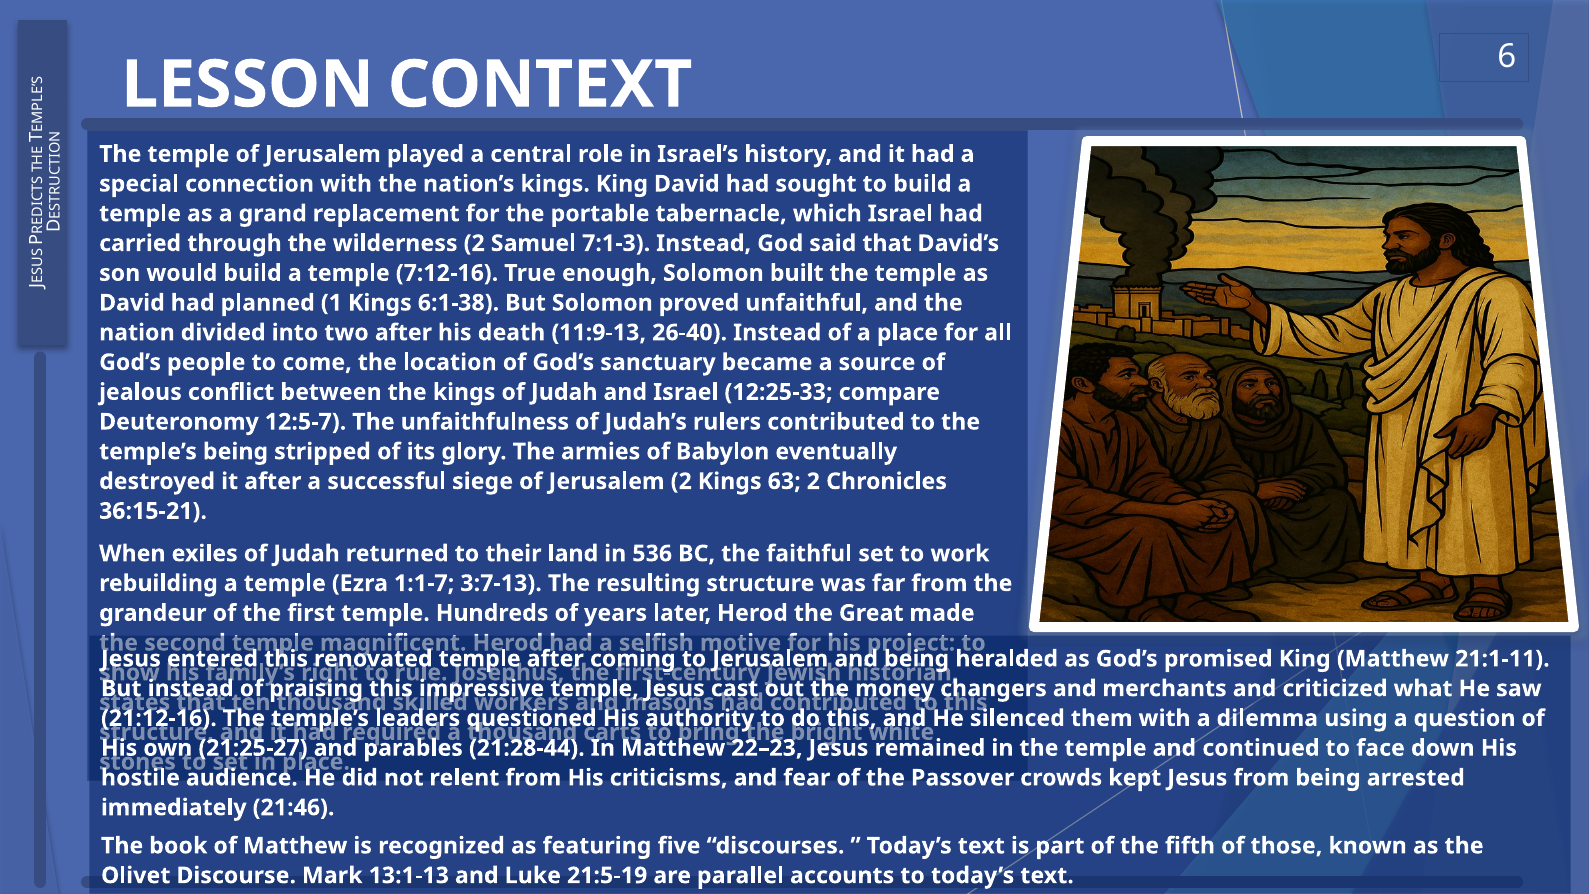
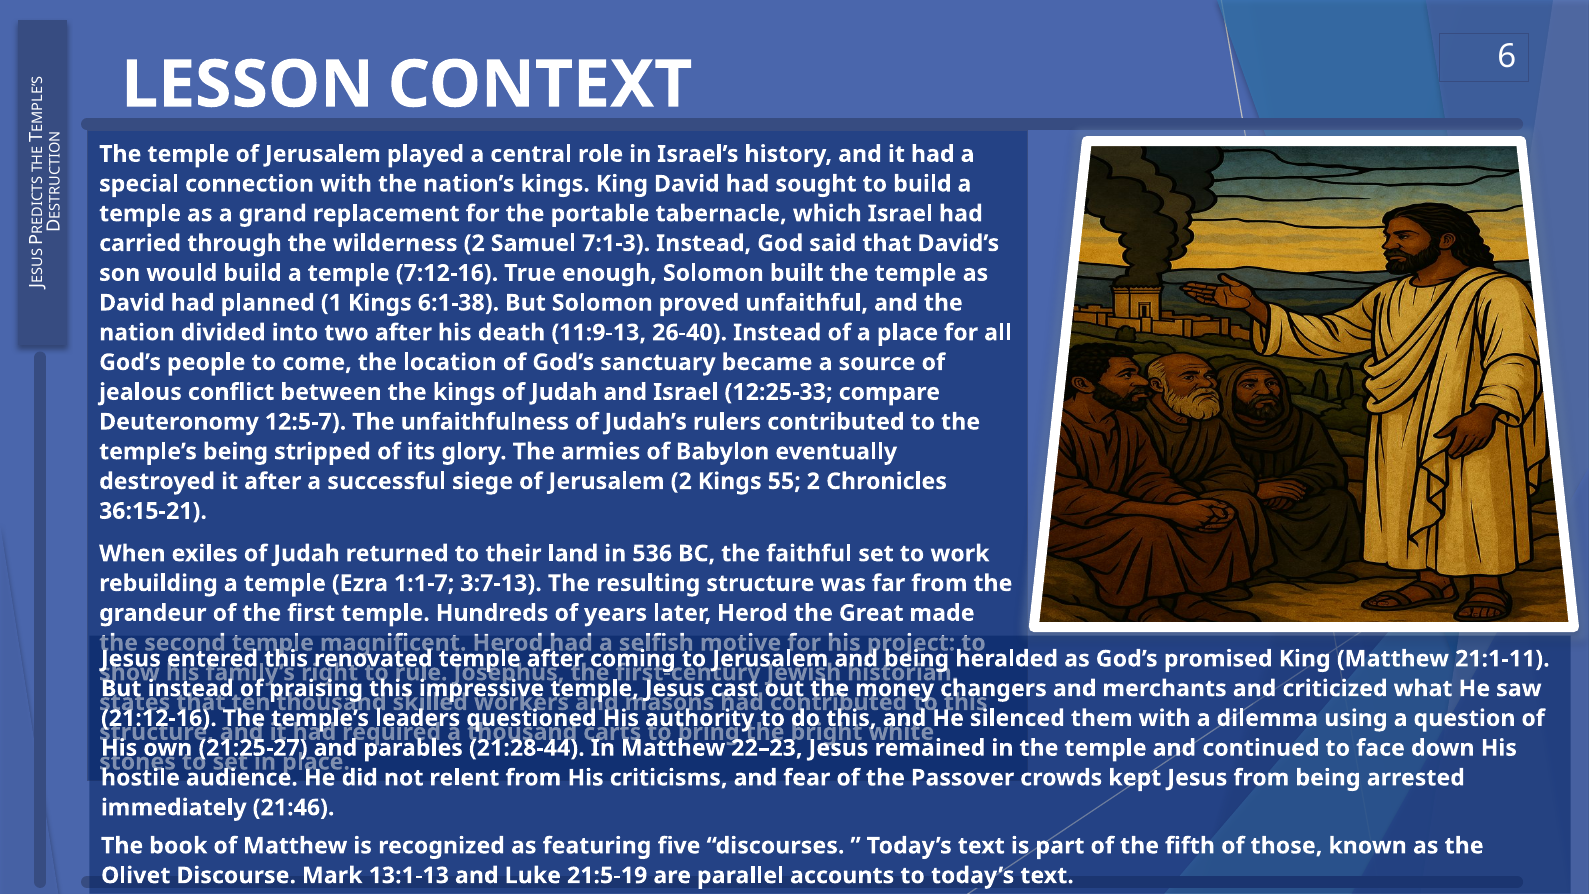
63: 63 -> 55
